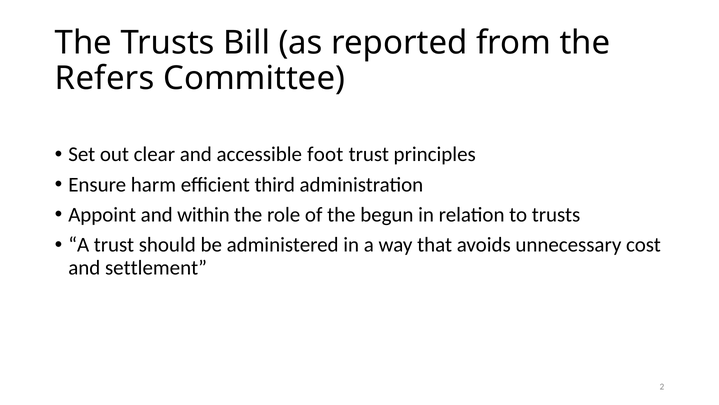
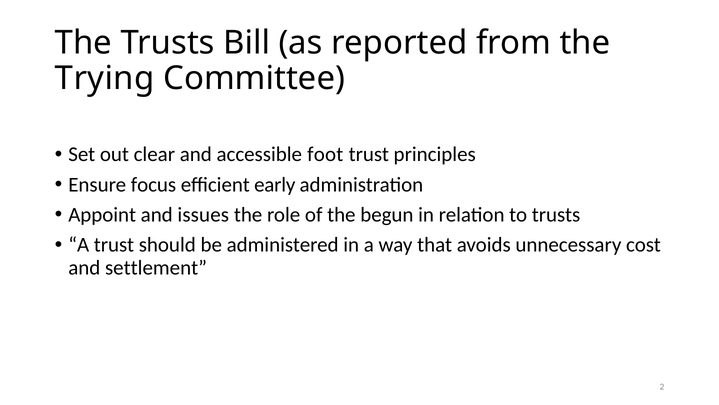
Refers: Refers -> Trying
harm: harm -> focus
third: third -> early
within: within -> issues
